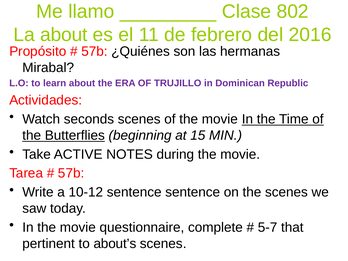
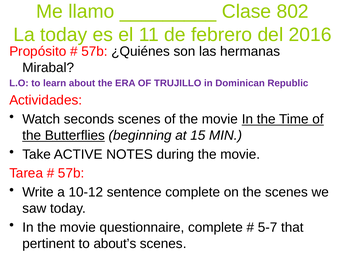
La about: about -> today
sentence sentence: sentence -> complete
